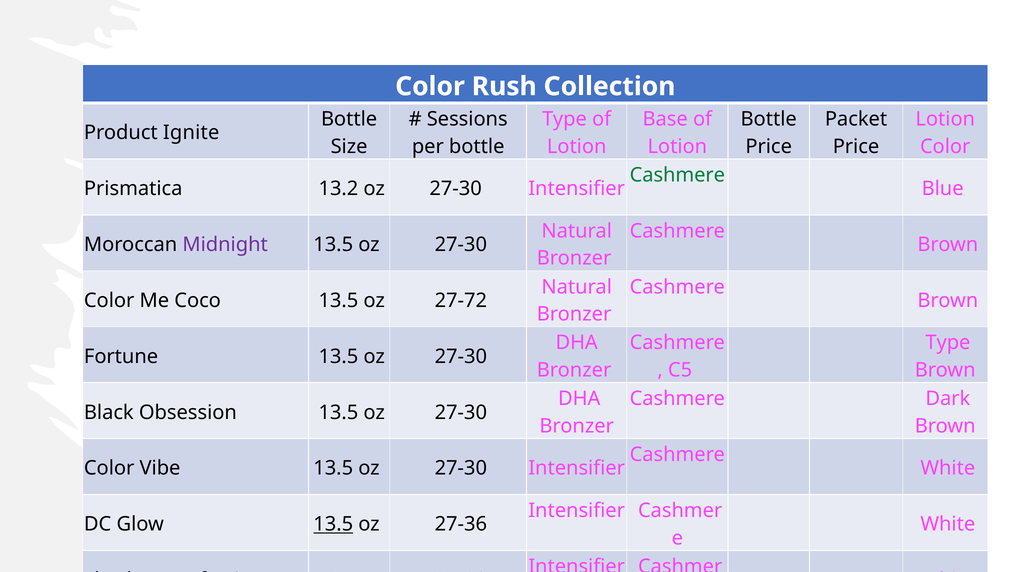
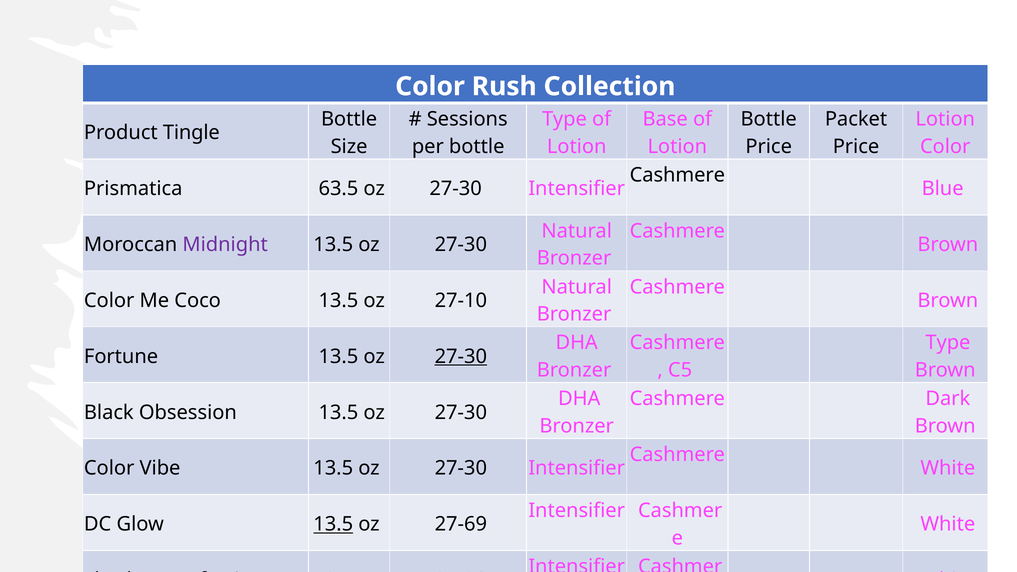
Product Ignite: Ignite -> Tingle
Cashmere at (677, 175) colour: green -> black
13.2: 13.2 -> 63.5
27-72: 27-72 -> 27-10
27-30 at (461, 357) underline: none -> present
27-36: 27-36 -> 27-69
